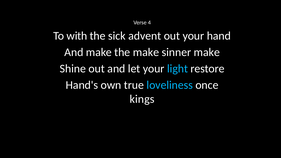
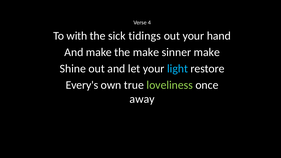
advent: advent -> tidings
Hand's: Hand's -> Every's
loveliness colour: light blue -> light green
kings: kings -> away
